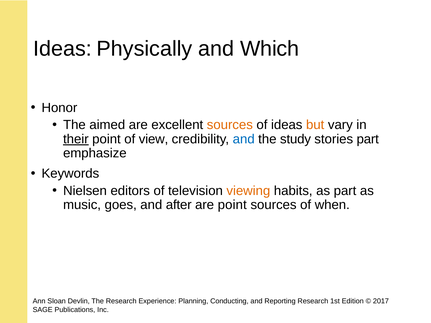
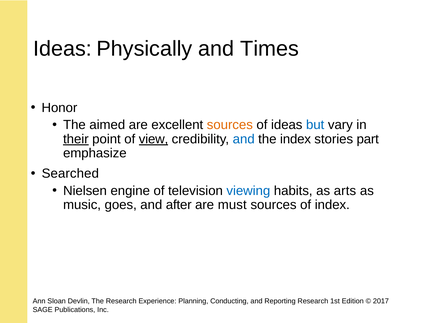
Which: Which -> Times
but colour: orange -> blue
view underline: none -> present
the study: study -> index
Keywords: Keywords -> Searched
editors: editors -> engine
viewing colour: orange -> blue
as part: part -> arts
are point: point -> must
of when: when -> index
